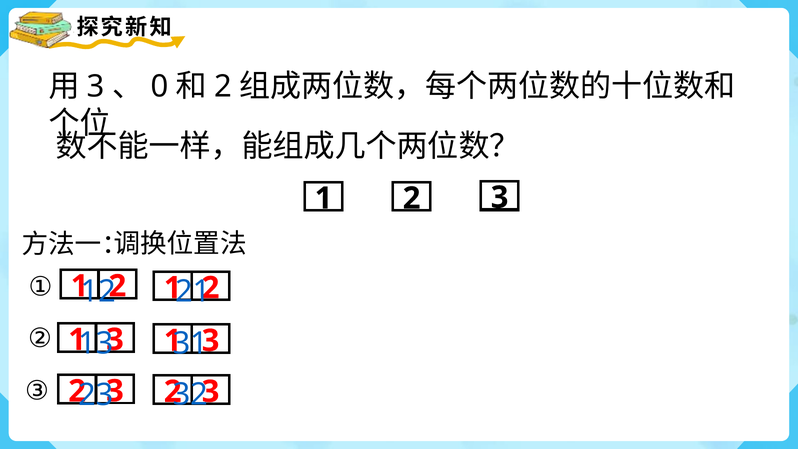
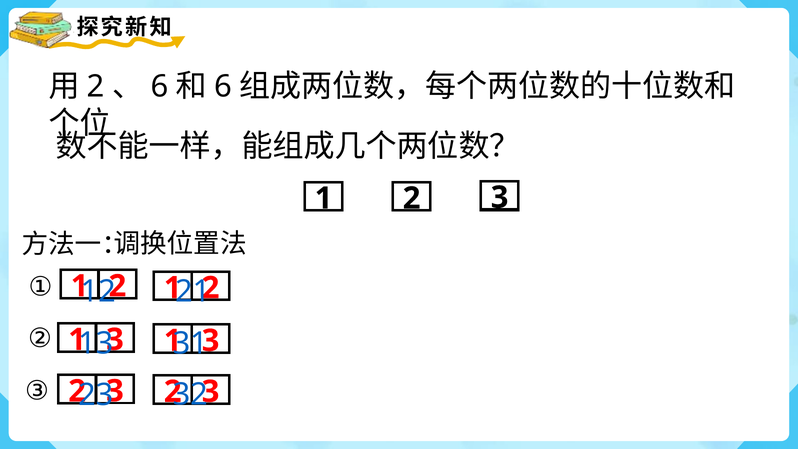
3 at (96, 86): 3 -> 2
0 at (159, 86): 0 -> 6
2 at (223, 86): 2 -> 6
